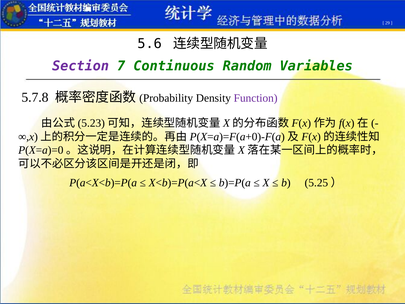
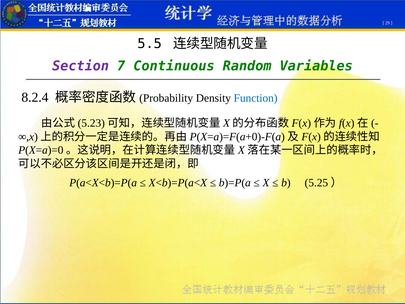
5.6: 5.6 -> 5.5
5.7.8: 5.7.8 -> 8.2.4
Function colour: purple -> blue
